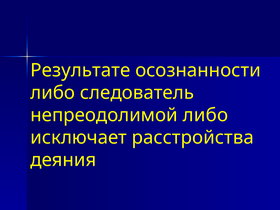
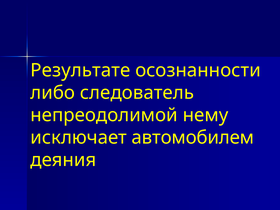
непреодолимой либо: либо -> нему
расстройства: расстройства -> автомобилем
